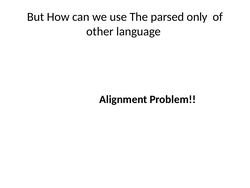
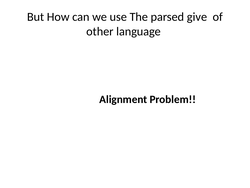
only: only -> give
